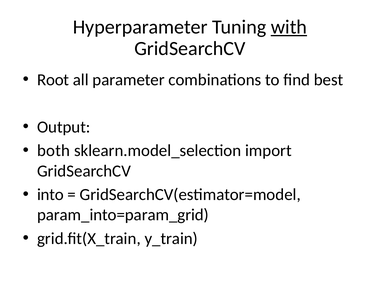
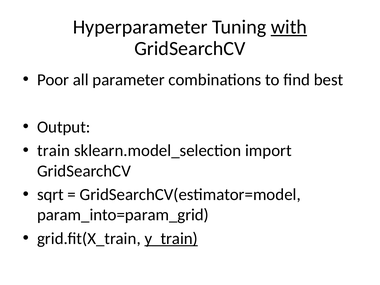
Root: Root -> Poor
both: both -> train
into: into -> sqrt
y_train underline: none -> present
